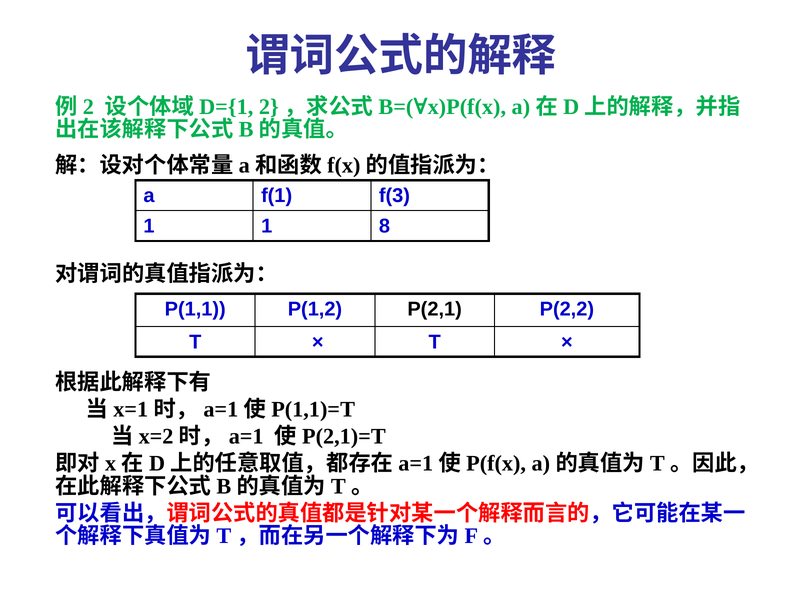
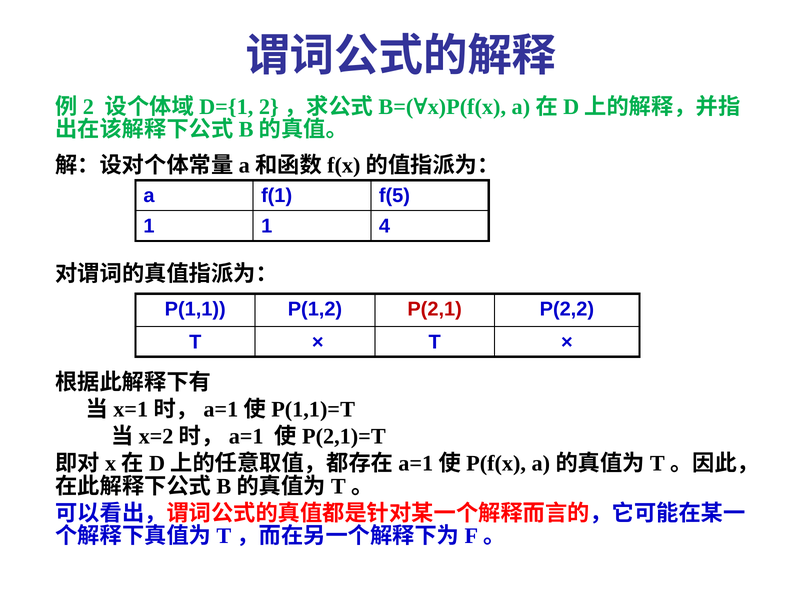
f(3: f(3 -> f(5
8: 8 -> 4
P(2,1 colour: black -> red
